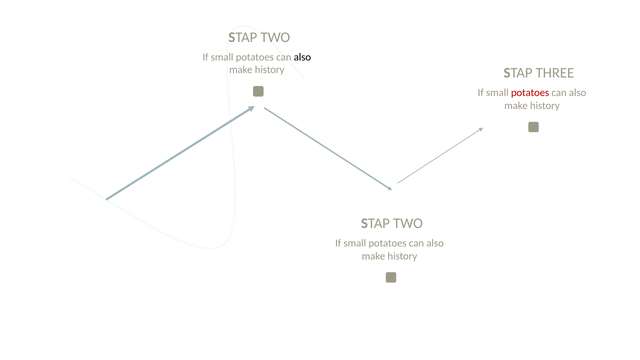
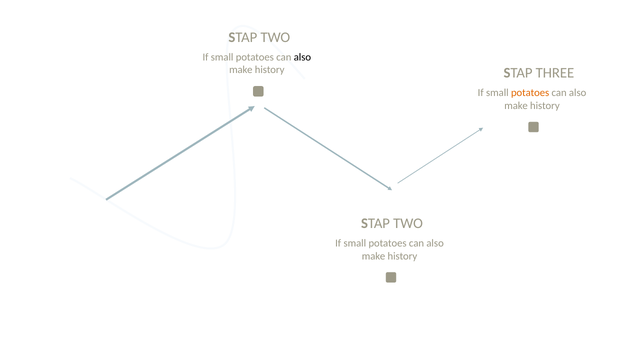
potatoes at (530, 93) colour: red -> orange
